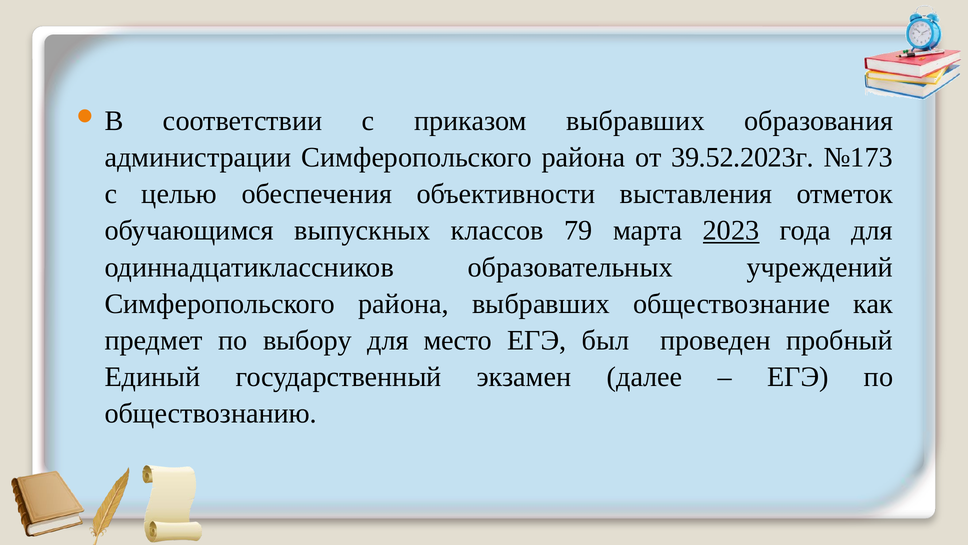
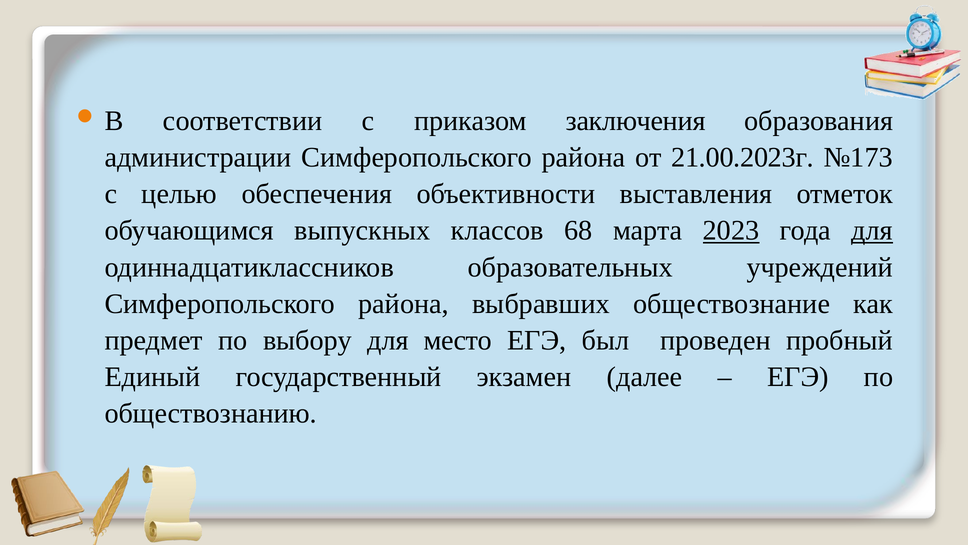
приказом выбравших: выбравших -> заключения
39.52.2023г: 39.52.2023г -> 21.00.2023г
79: 79 -> 68
для at (872, 230) underline: none -> present
